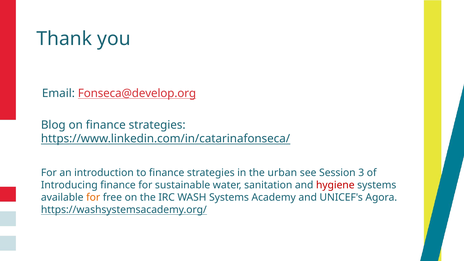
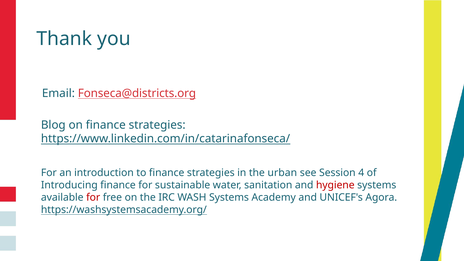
Fonseca@develop.org: Fonseca@develop.org -> Fonseca@districts.org
3: 3 -> 4
for at (93, 197) colour: orange -> red
